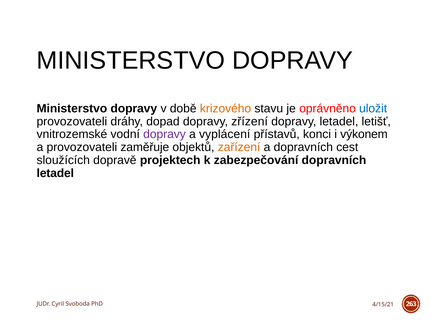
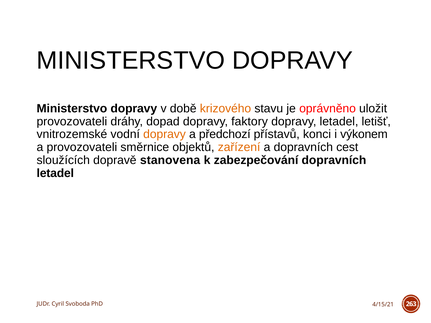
uložit colour: blue -> black
zřízení: zřízení -> faktory
dopravy at (165, 134) colour: purple -> orange
vyplácení: vyplácení -> předchozí
zaměřuje: zaměřuje -> směrnice
projektech: projektech -> stanovena
